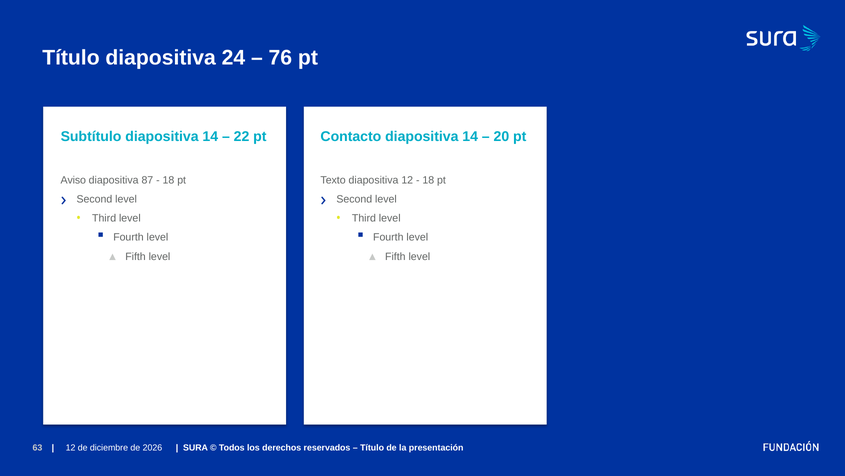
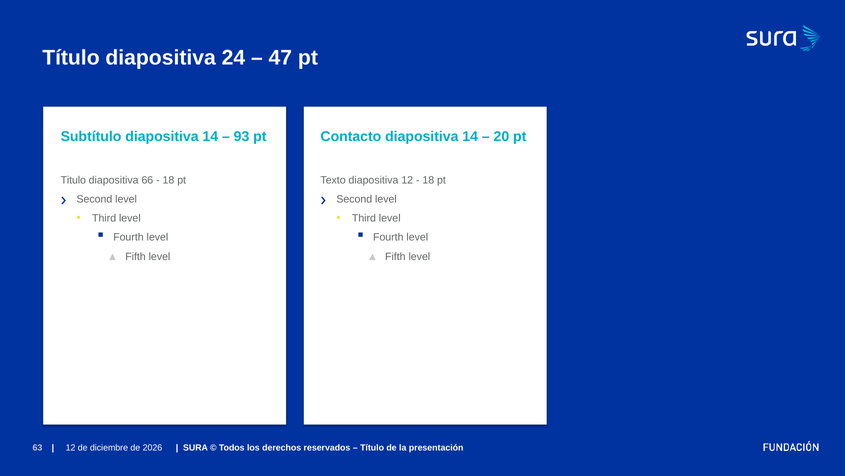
76: 76 -> 47
22: 22 -> 93
Aviso: Aviso -> Titulo
87: 87 -> 66
